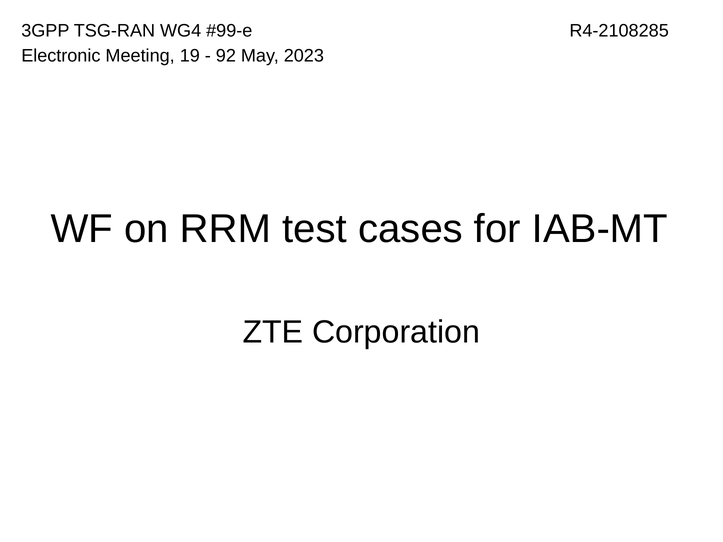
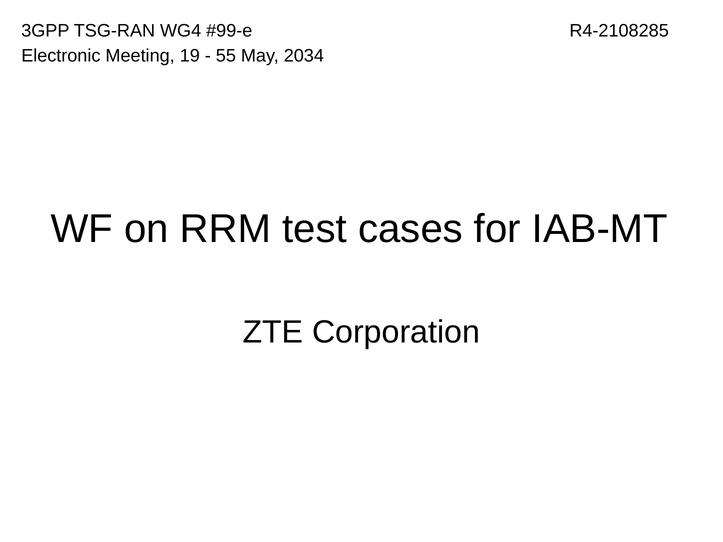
92: 92 -> 55
2023: 2023 -> 2034
